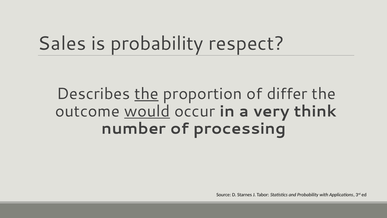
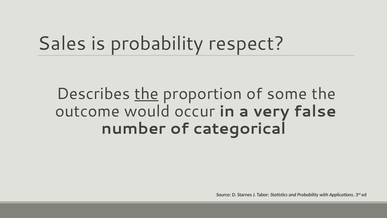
differ: differ -> some
would underline: present -> none
think: think -> false
processing: processing -> categorical
